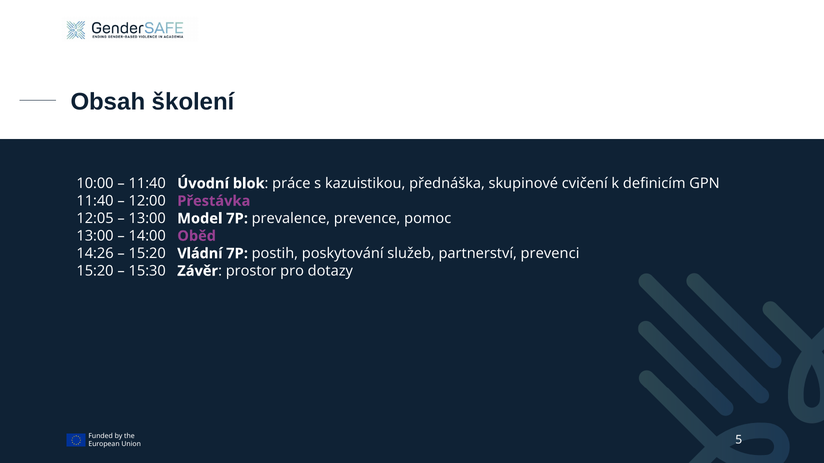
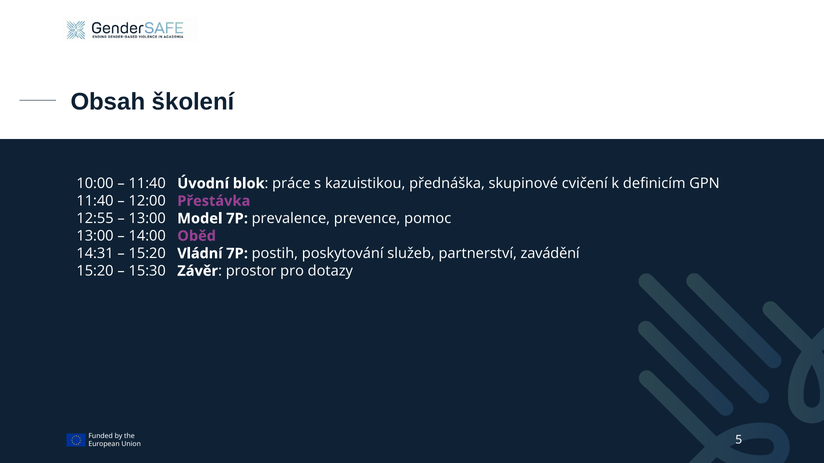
12:05: 12:05 -> 12:55
14:26: 14:26 -> 14:31
prevenci: prevenci -> zavádění
